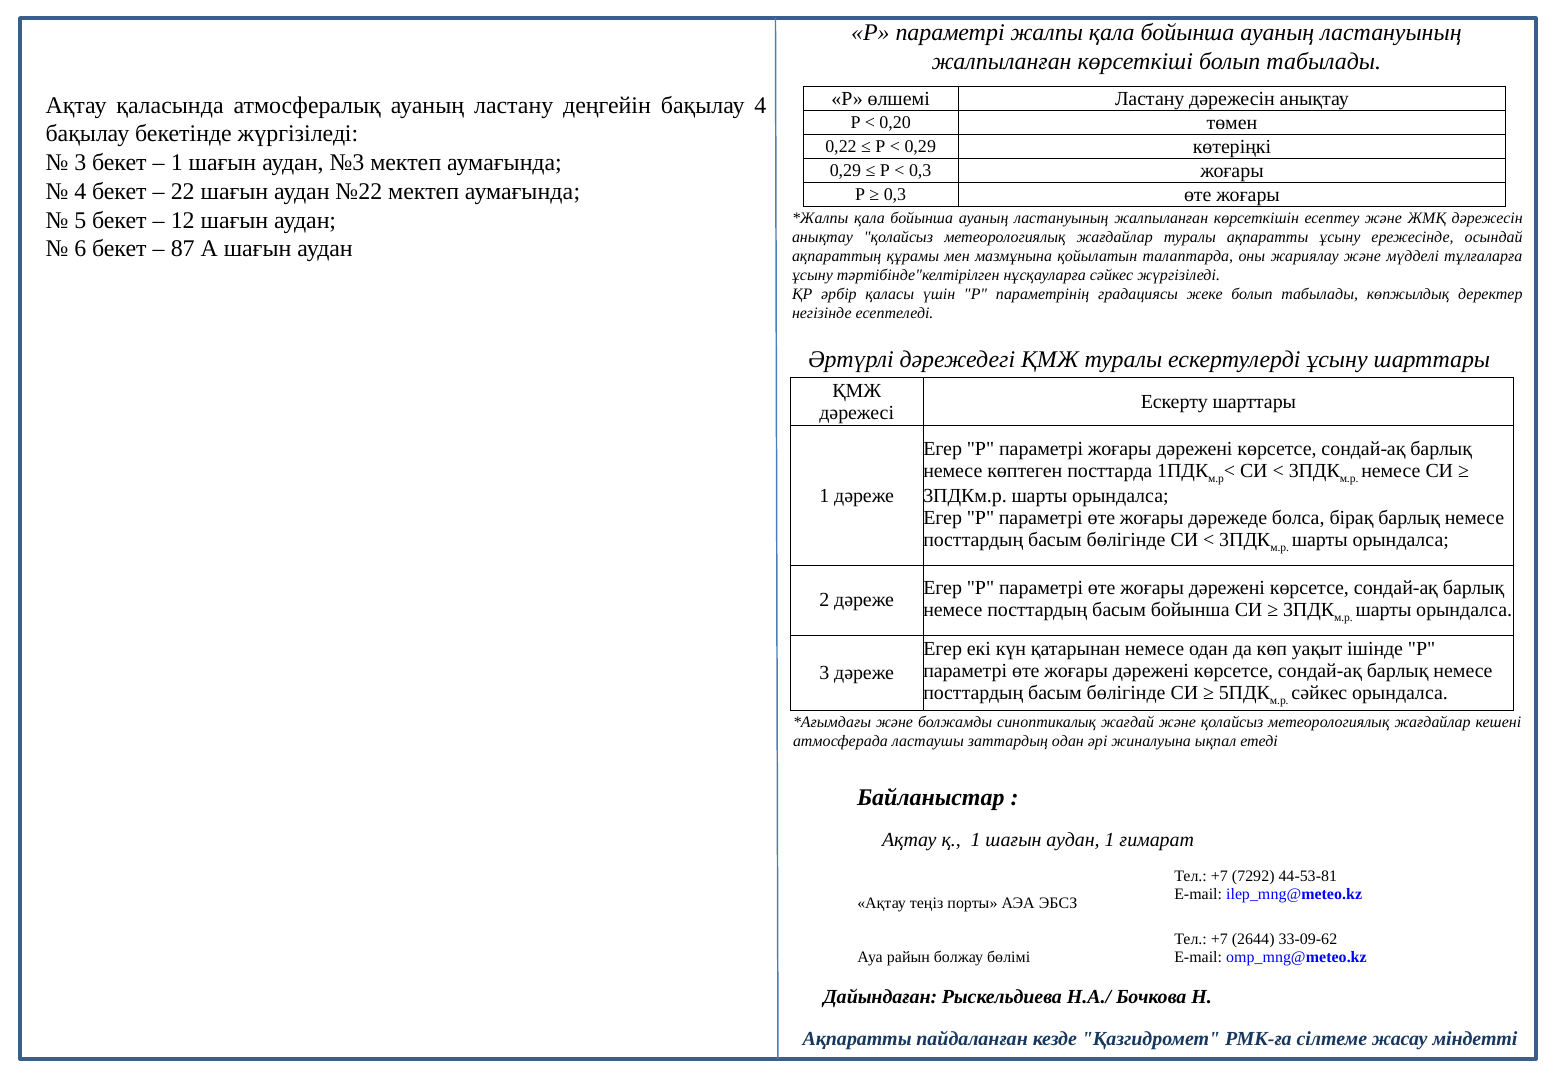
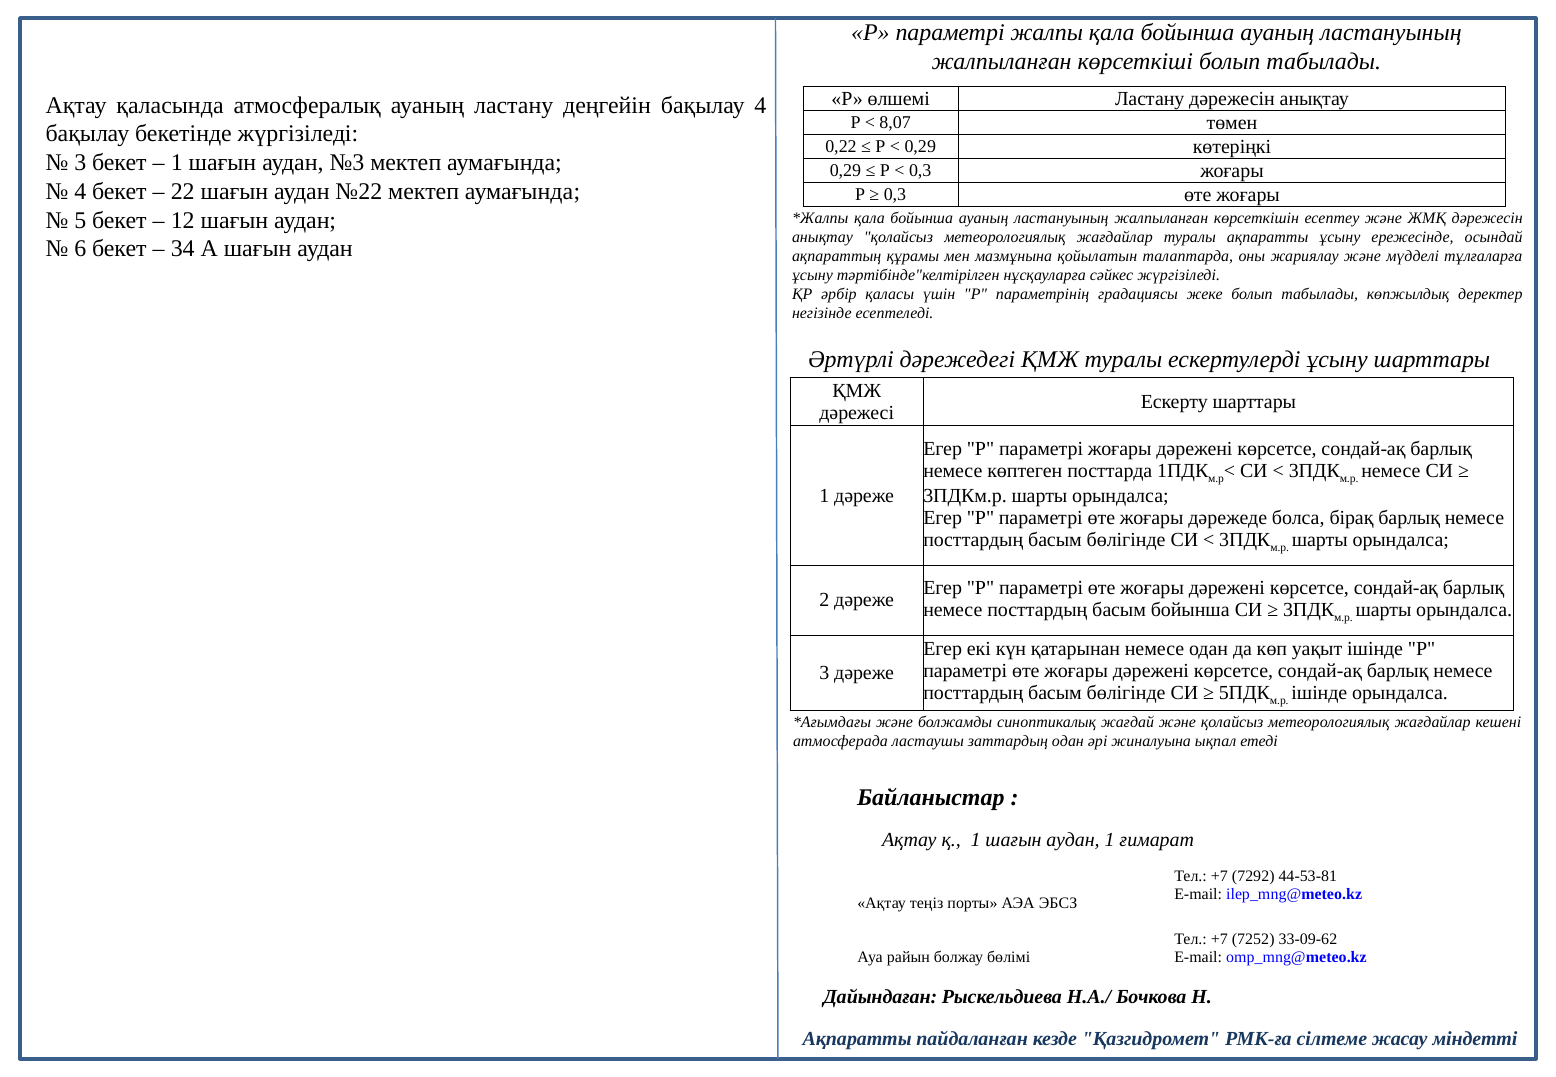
0,20: 0,20 -> 8,07
87: 87 -> 34
сәйкес at (1319, 693): сәйкес -> ішінде
2644: 2644 -> 7252
